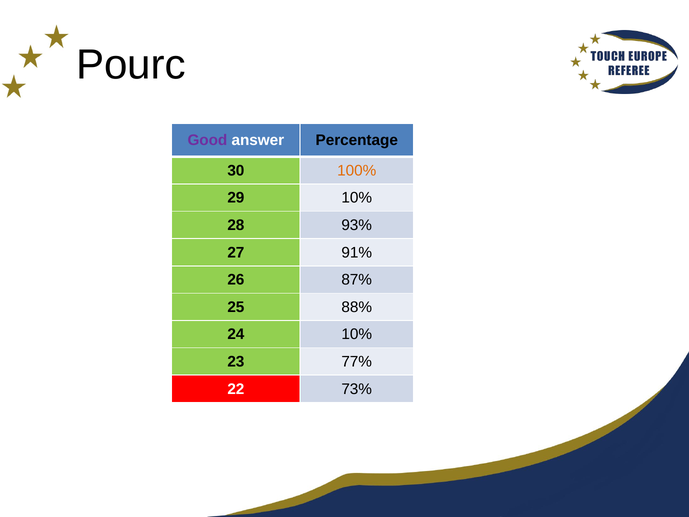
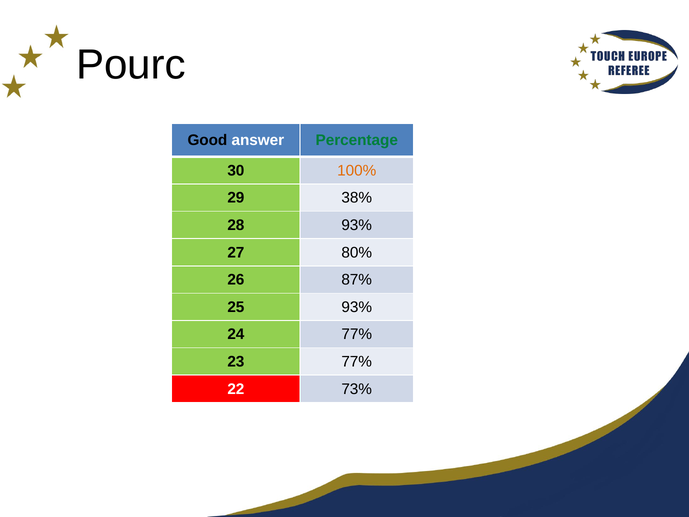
Good colour: purple -> black
Percentage colour: black -> green
29 10%: 10% -> 38%
91%: 91% -> 80%
25 88%: 88% -> 93%
24 10%: 10% -> 77%
